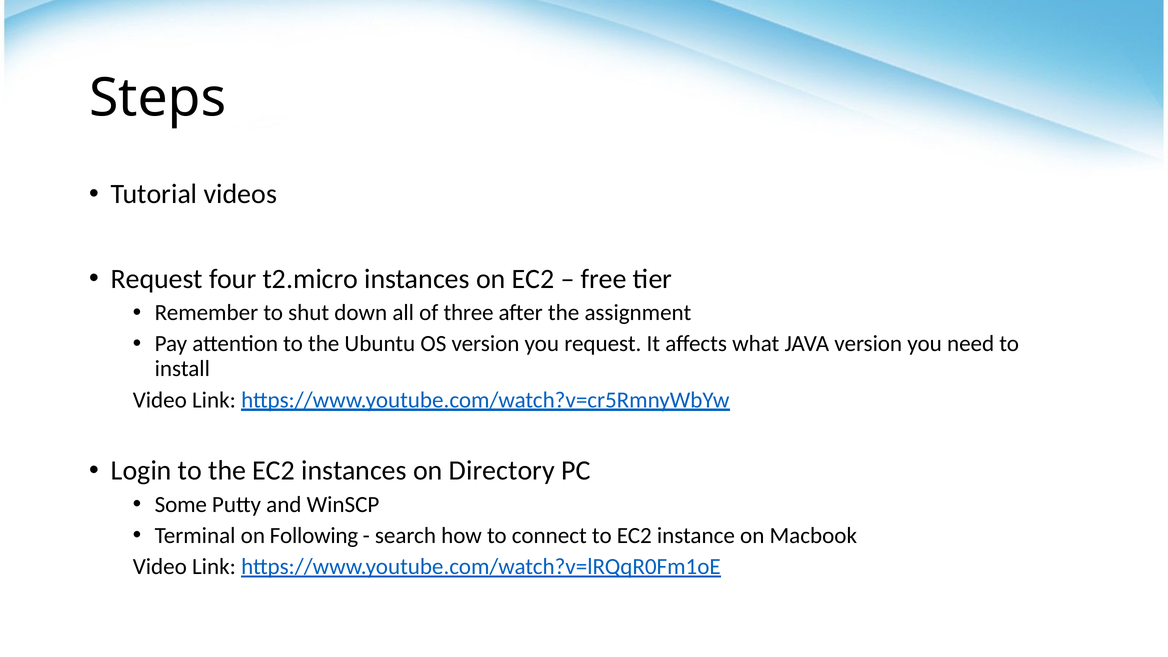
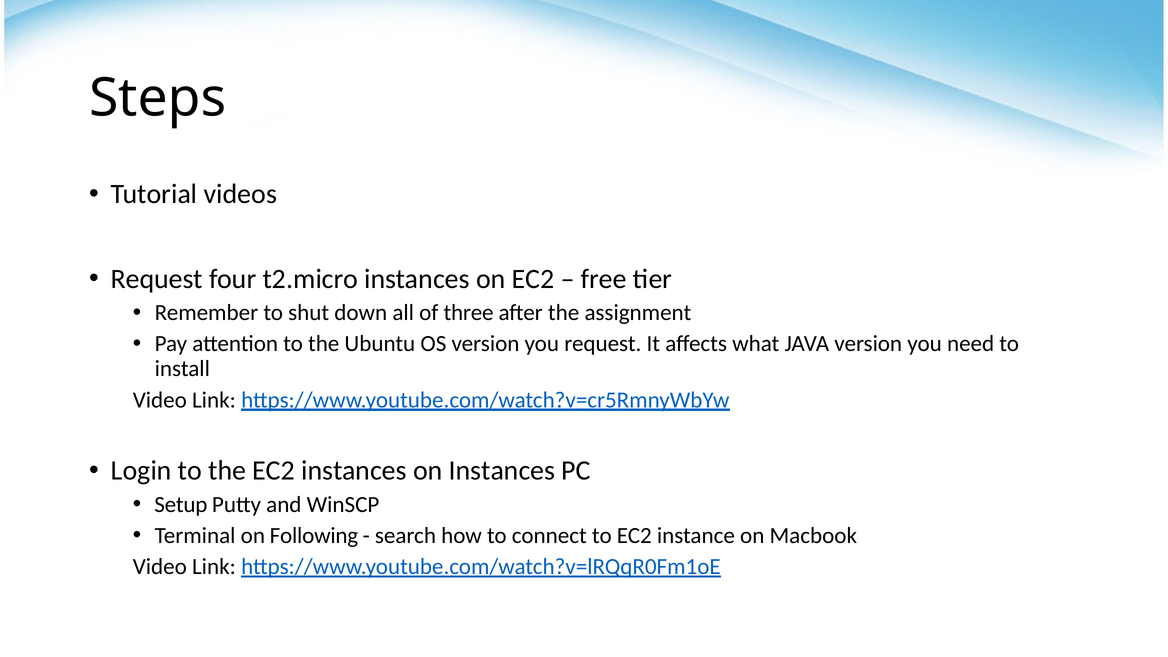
on Directory: Directory -> Instances
Some: Some -> Setup
